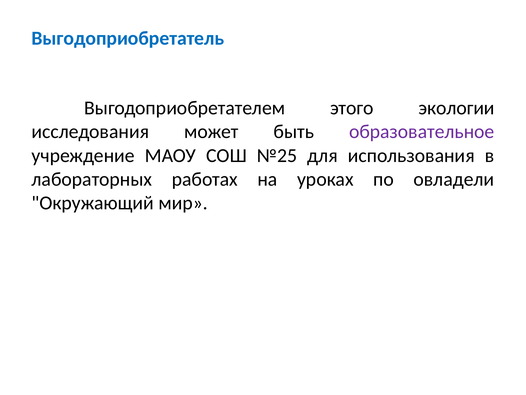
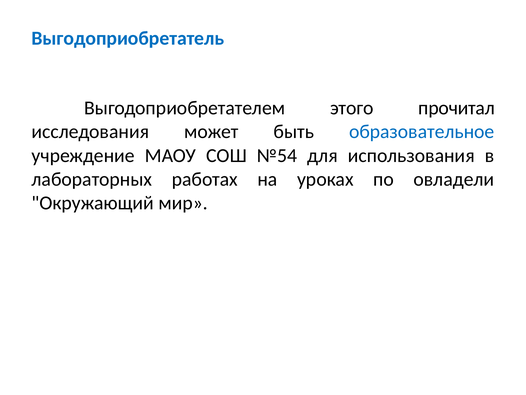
экологии: экологии -> прочитал
образовательное colour: purple -> blue
№25: №25 -> №54
